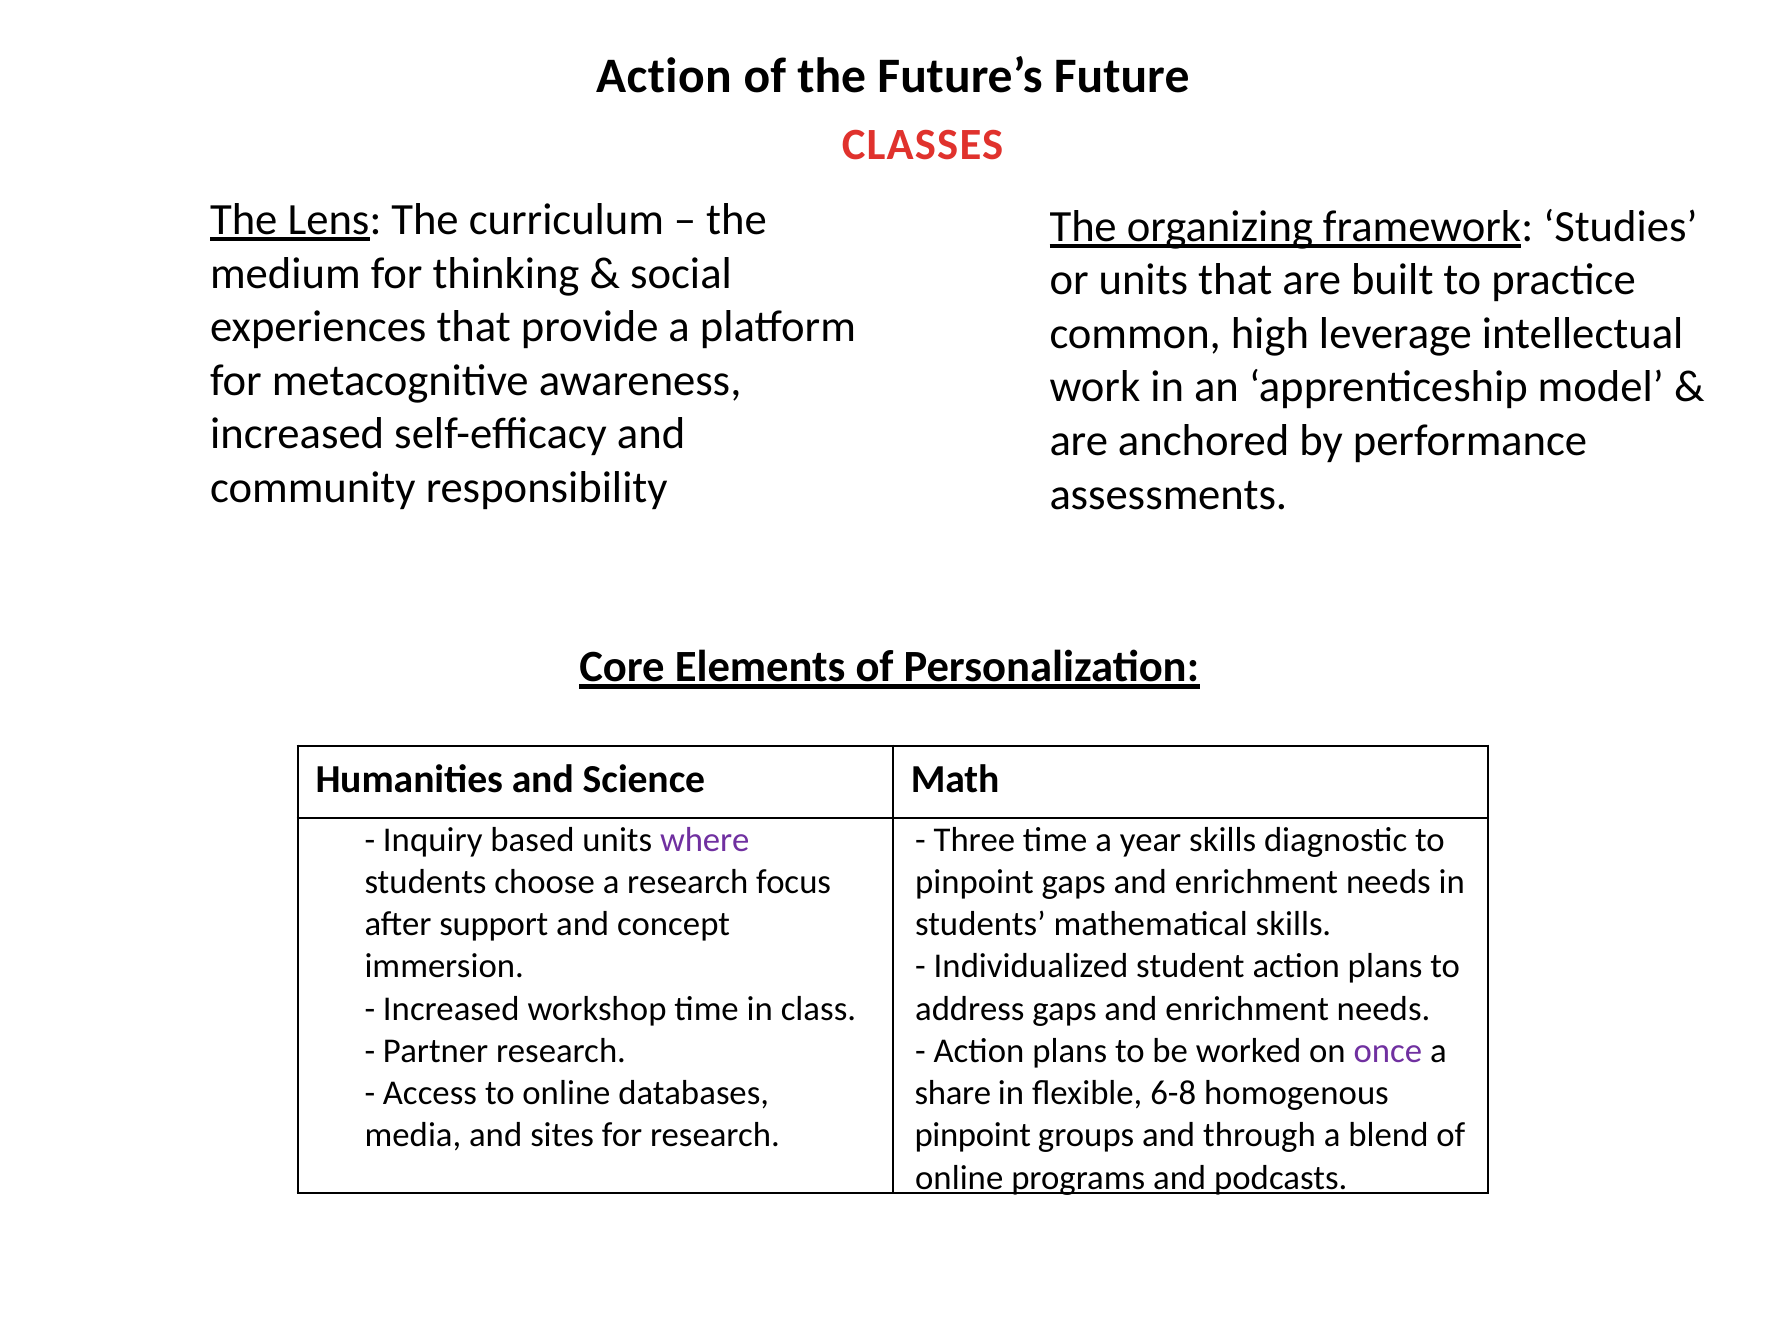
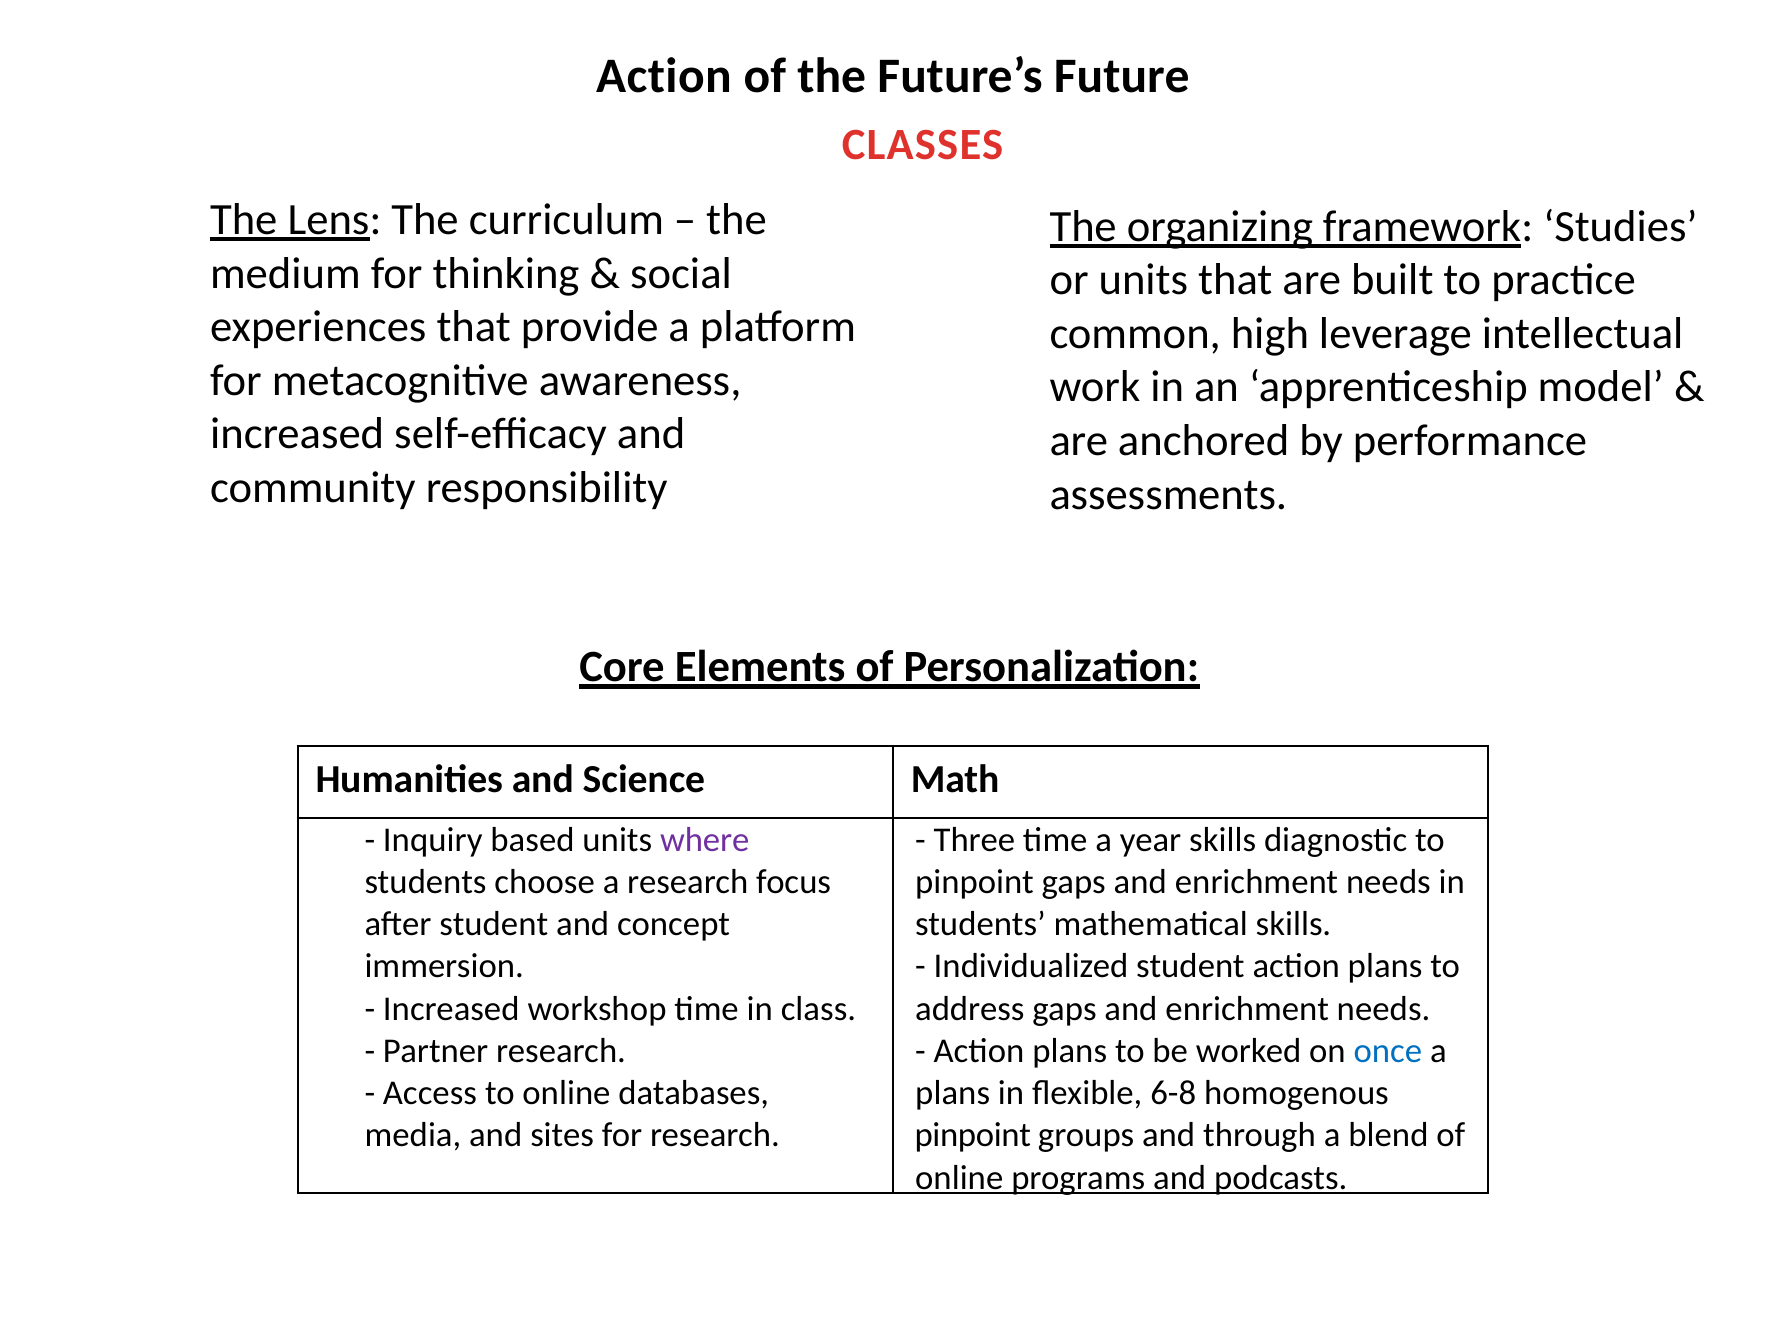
after support: support -> student
once colour: purple -> blue
share at (953, 1094): share -> plans
